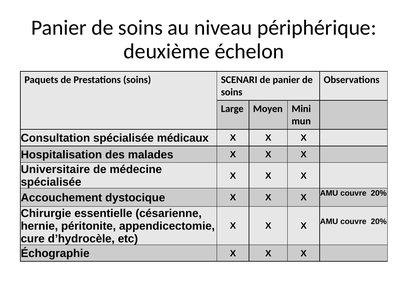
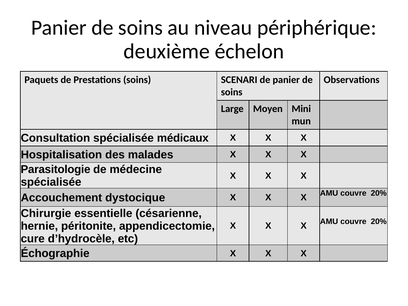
Universitaire: Universitaire -> Parasitologie
